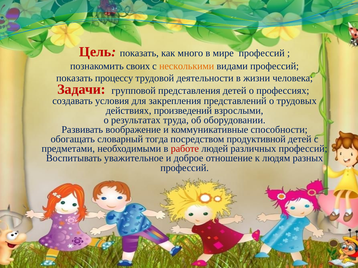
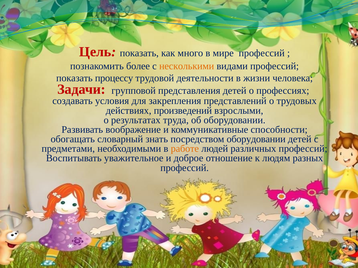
своих: своих -> более
тогда: тогда -> знать
посредством продуктивной: продуктивной -> оборудовании
работе colour: red -> orange
